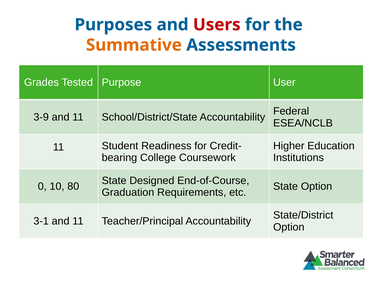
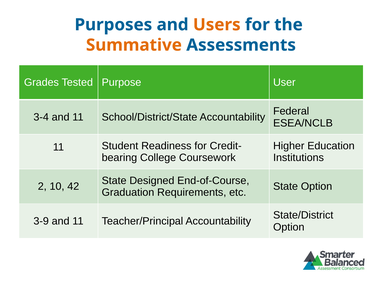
Users colour: red -> orange
3-9: 3-9 -> 3-4
0: 0 -> 2
80: 80 -> 42
3-1: 3-1 -> 3-9
